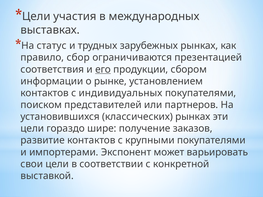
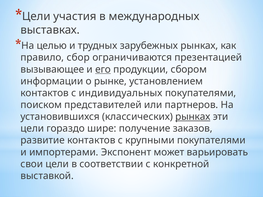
статус: статус -> целью
соответствия: соответствия -> вызывающее
рынках at (193, 117) underline: none -> present
